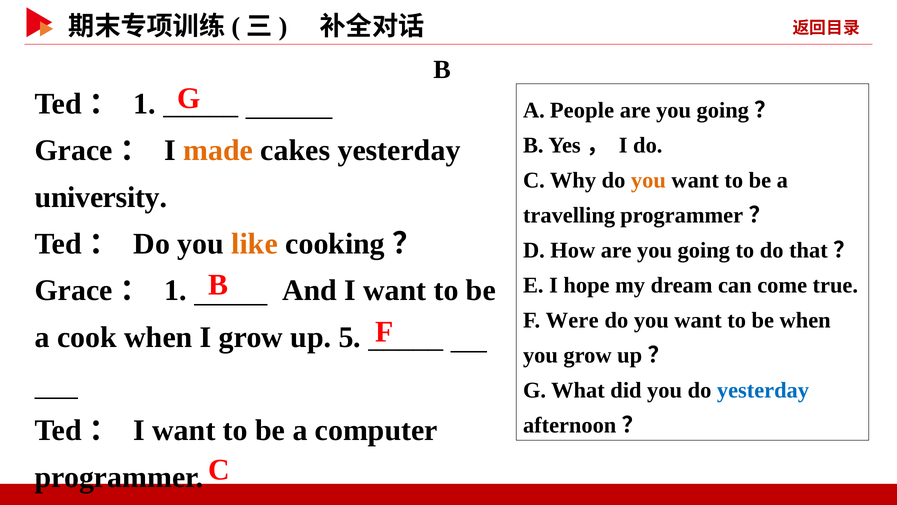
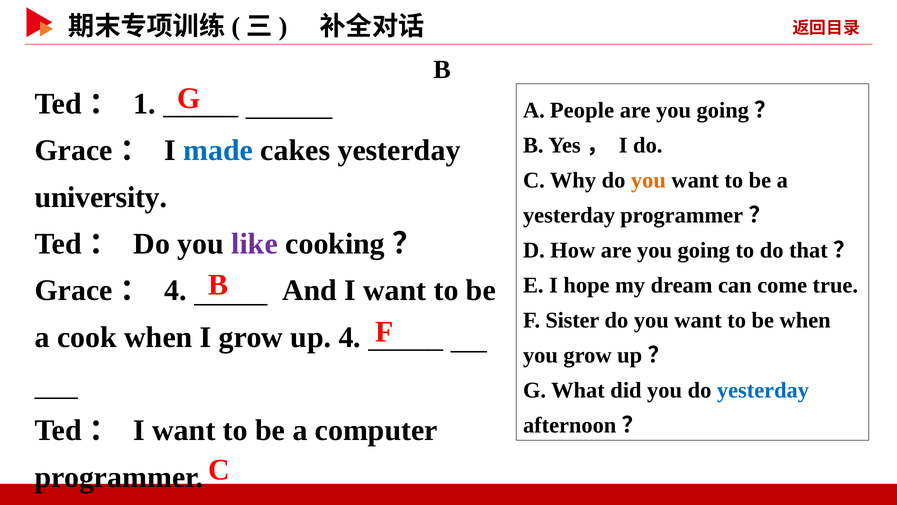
made colour: orange -> blue
travelling at (569, 215): travelling -> yesterday
like colour: orange -> purple
1 at (176, 290): 1 -> 4
Were: Were -> Sister
up 5: 5 -> 4
